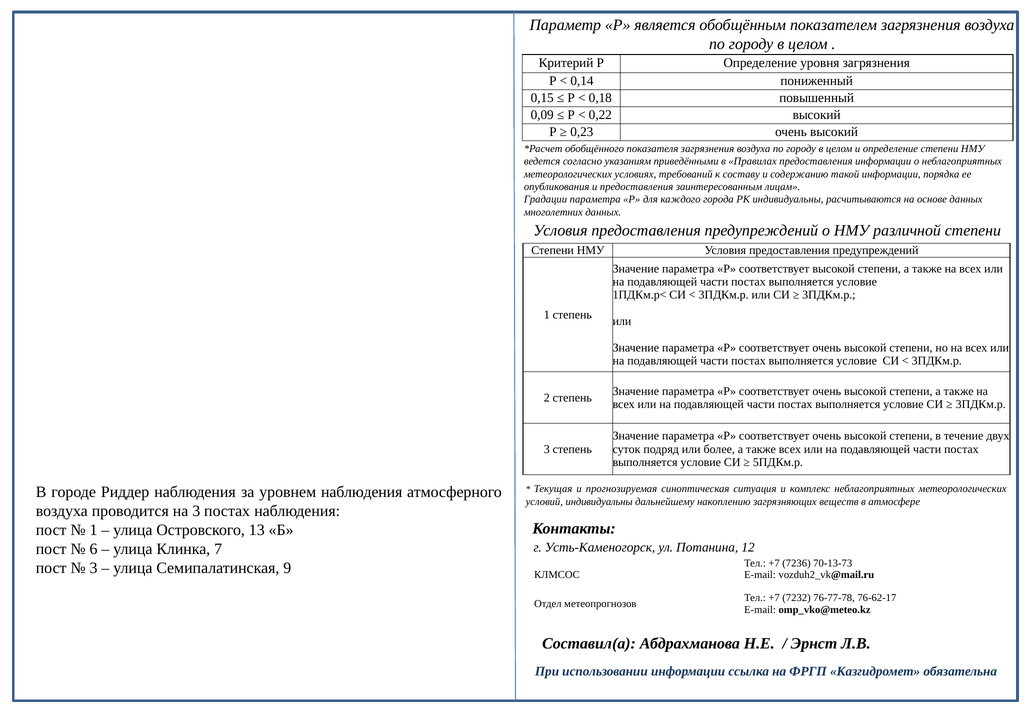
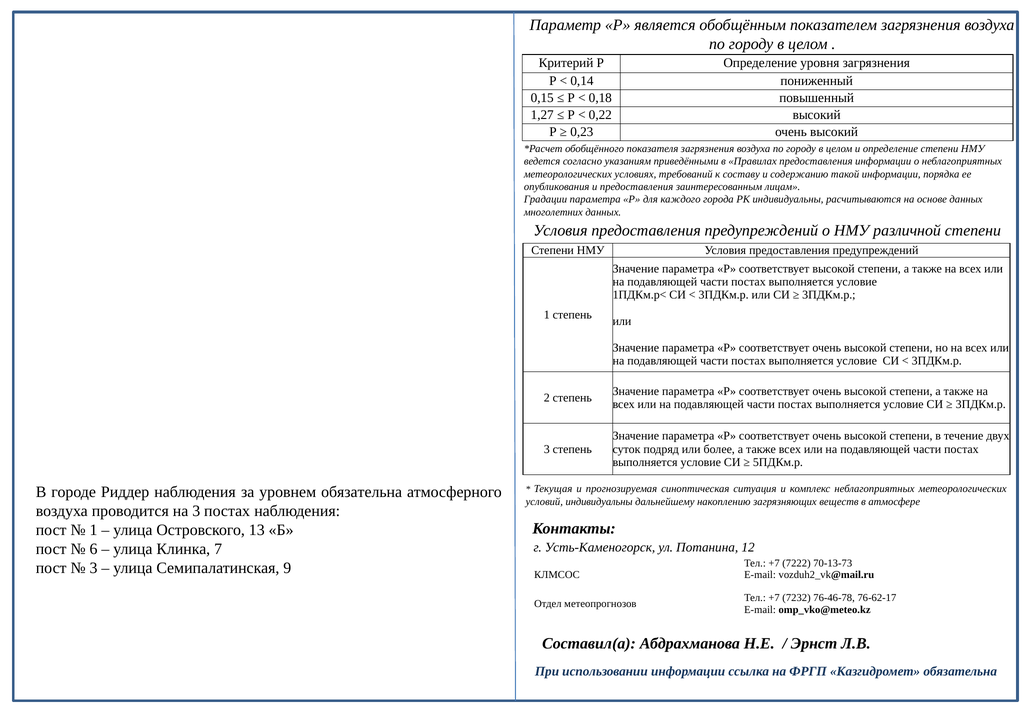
0,09: 0,09 -> 1,27
уровнем наблюдения: наблюдения -> обязательна
7236: 7236 -> 7222
76-77-78: 76-77-78 -> 76-46-78
